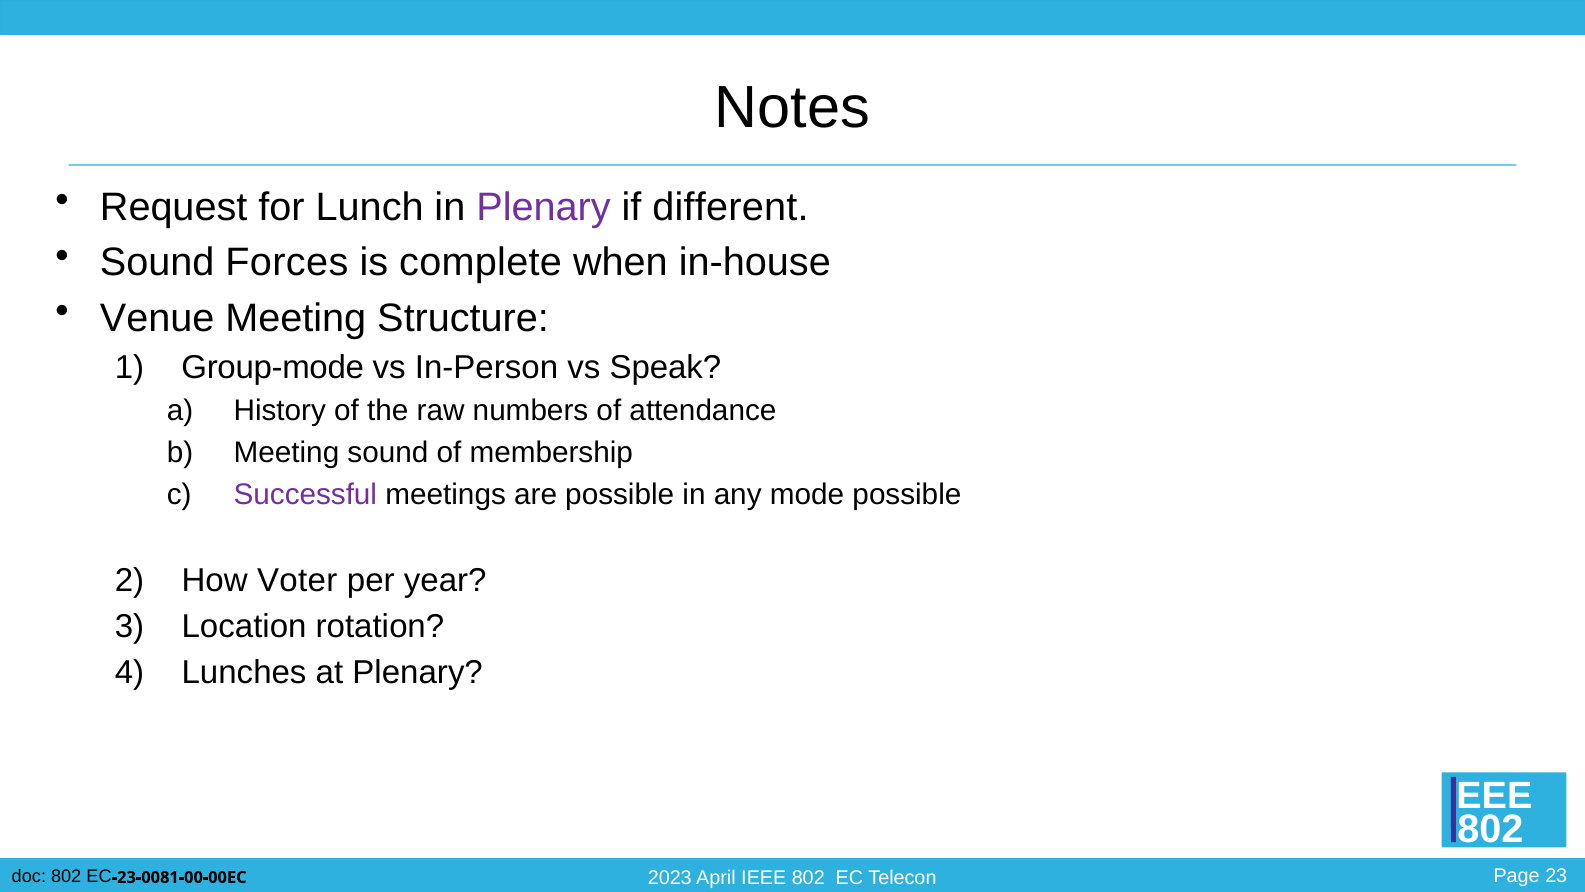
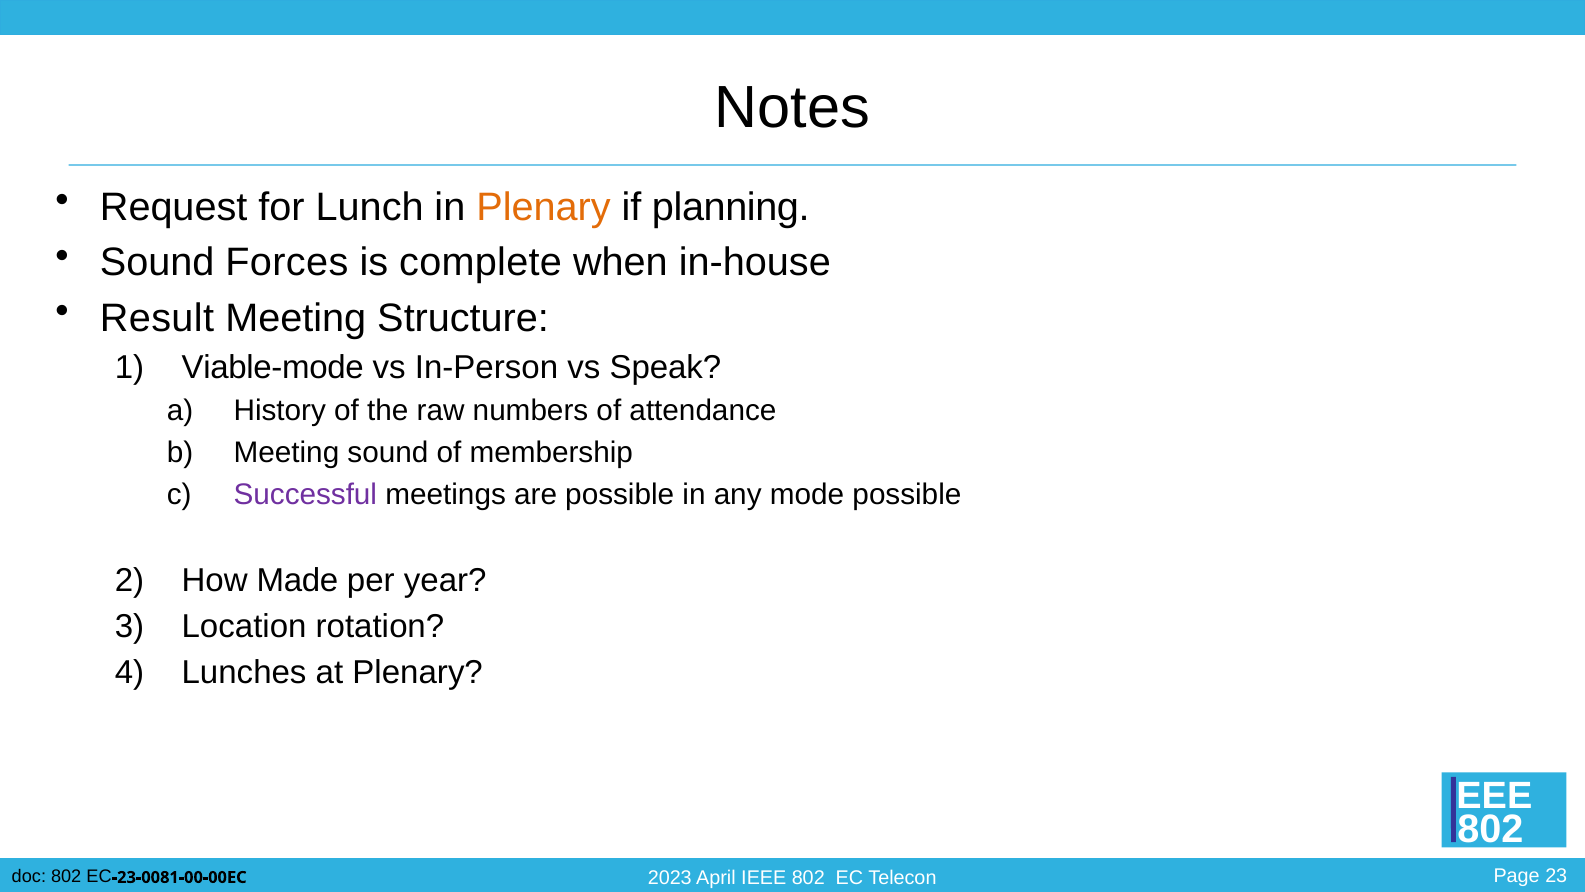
Plenary at (544, 207) colour: purple -> orange
different: different -> planning
Venue: Venue -> Result
Group-mode: Group-mode -> Viable-mode
Voter: Voter -> Made
